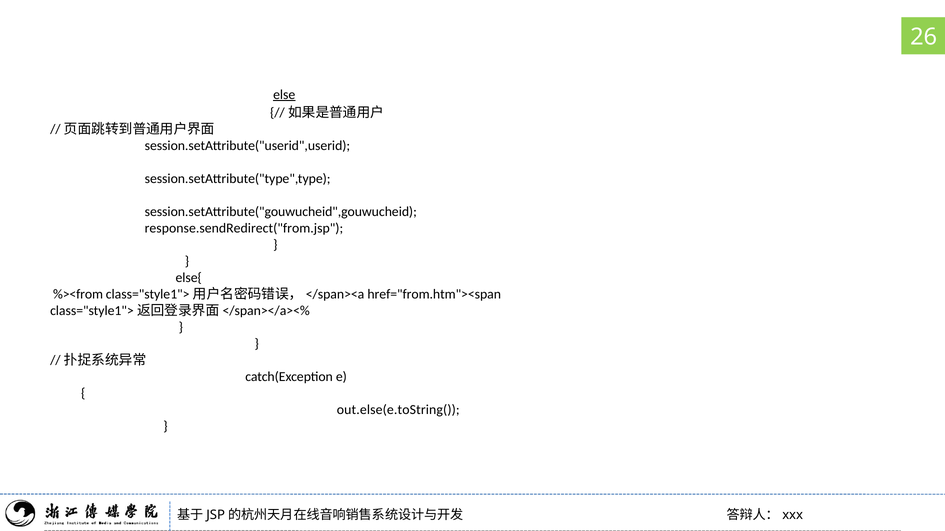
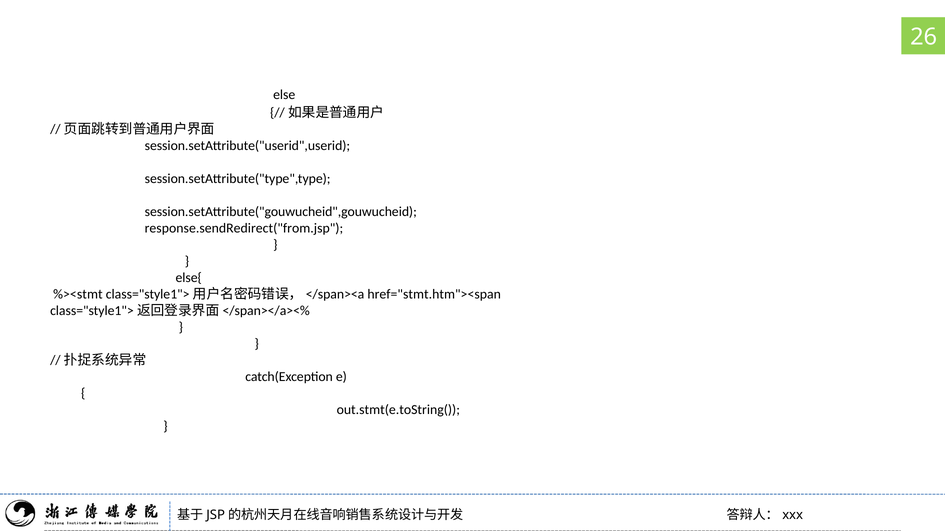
else underline: present -> none
%><from: %><from -> %><stmt
href="from.htm"><span: href="from.htm"><span -> href="stmt.htm"><span
out.else(e.toString(: out.else(e.toString( -> out.stmt(e.toString(
